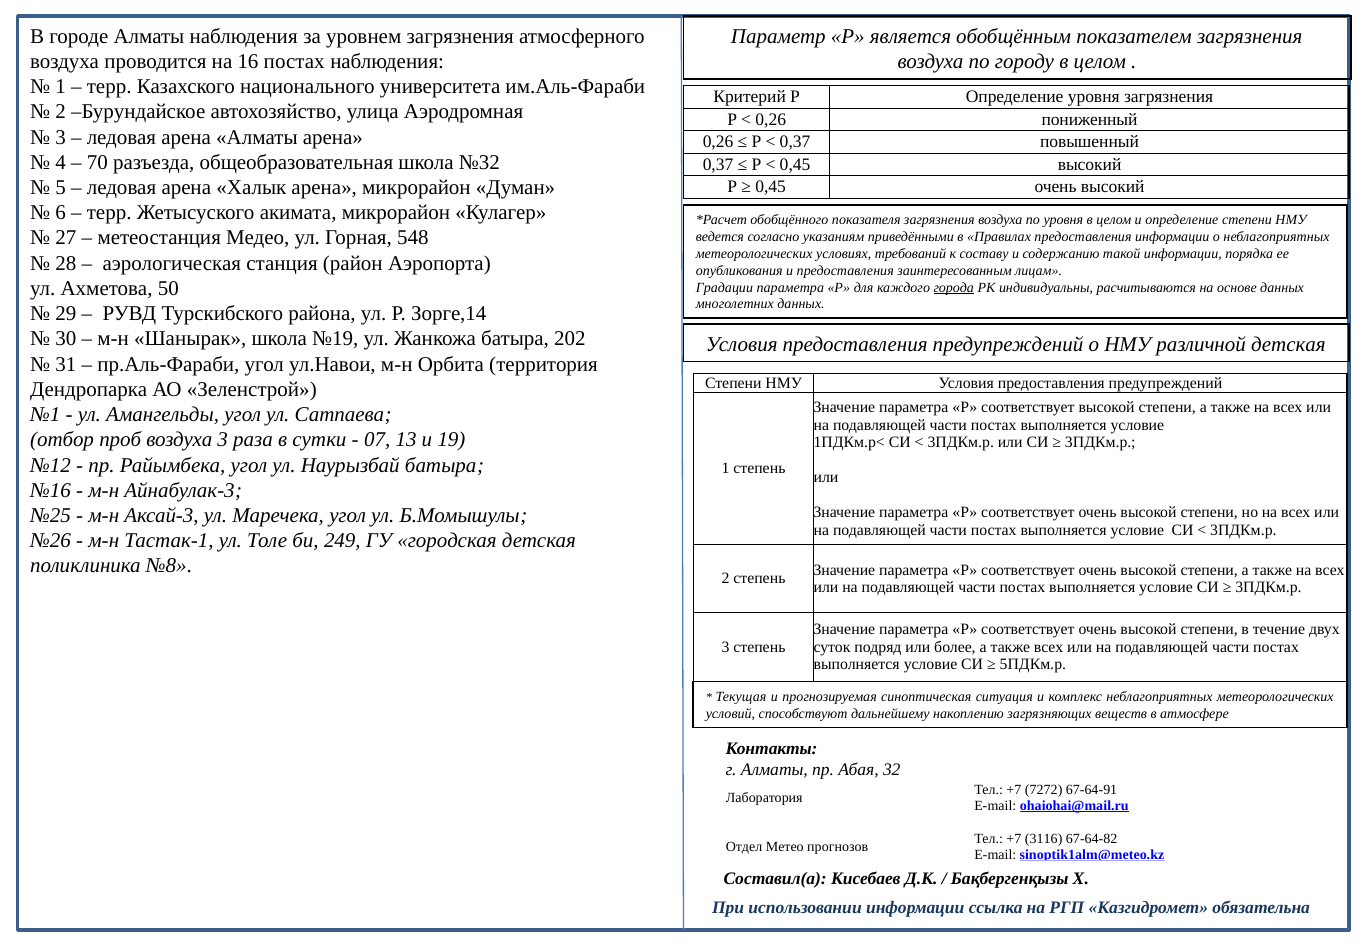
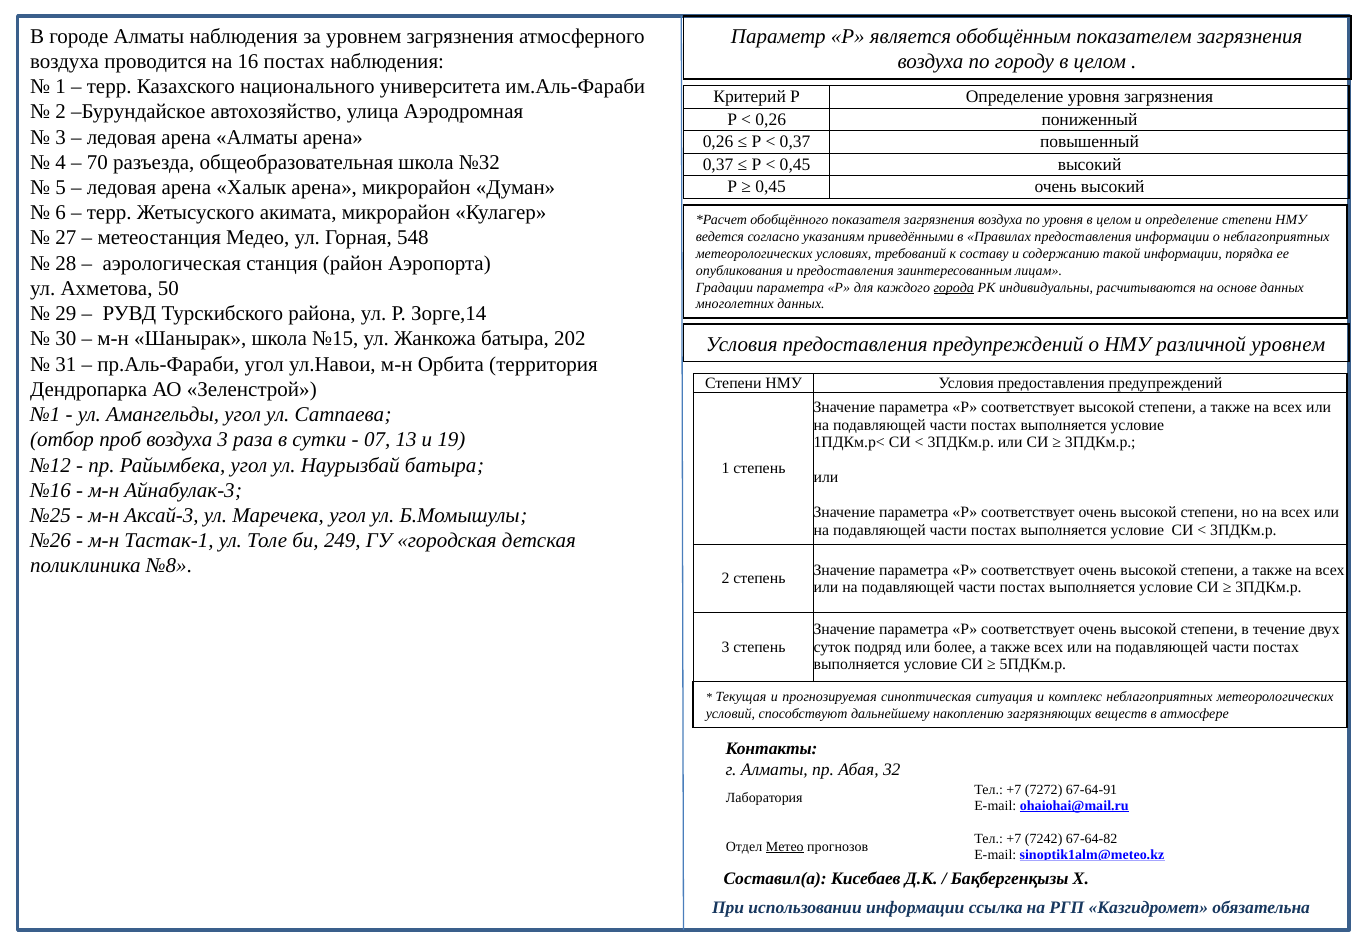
№19: №19 -> №15
различной детская: детская -> уровнем
3116: 3116 -> 7242
Метео underline: none -> present
